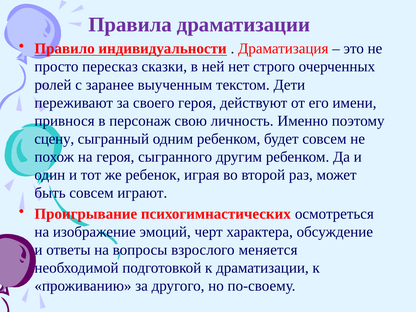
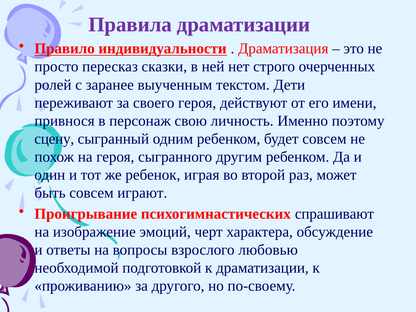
осмотреться: осмотреться -> спрашивают
меняется: меняется -> любовью
